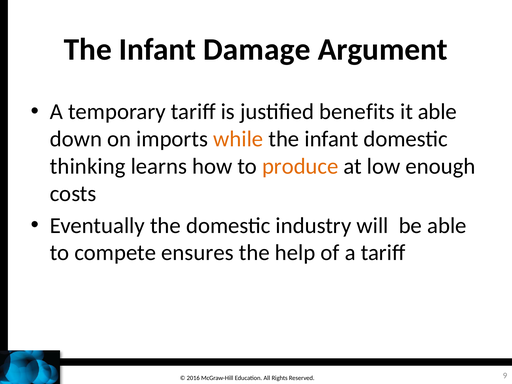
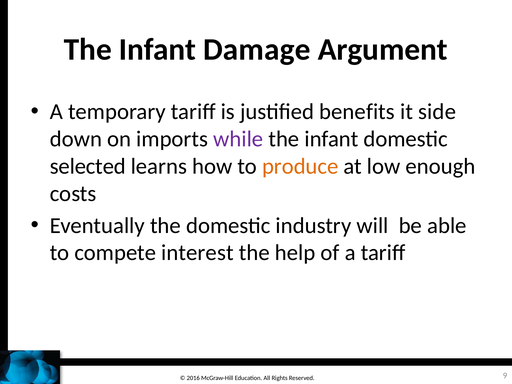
it able: able -> side
while colour: orange -> purple
thinking: thinking -> selected
ensures: ensures -> interest
